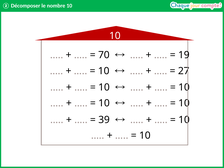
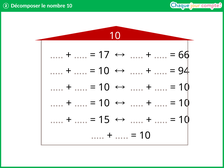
70: 70 -> 17
19: 19 -> 66
27: 27 -> 94
39: 39 -> 15
